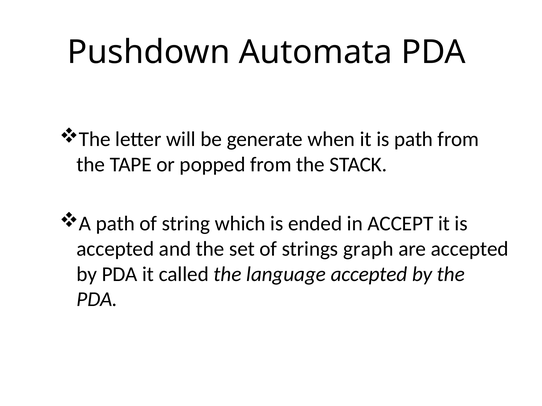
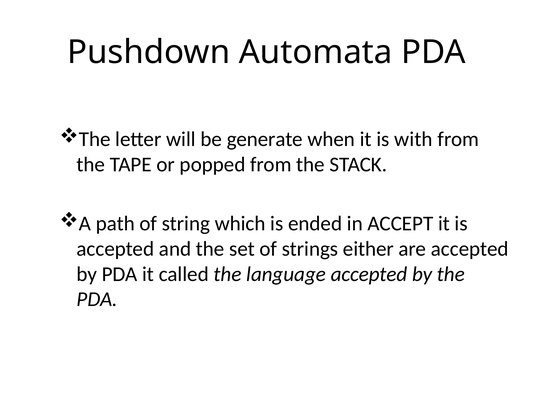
is path: path -> with
graph: graph -> either
